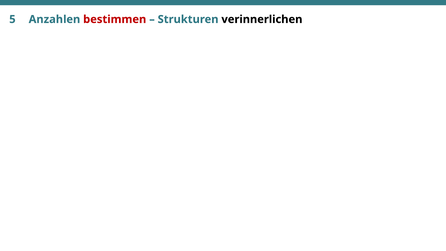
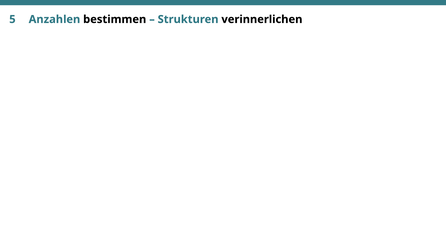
bestimmen colour: red -> black
